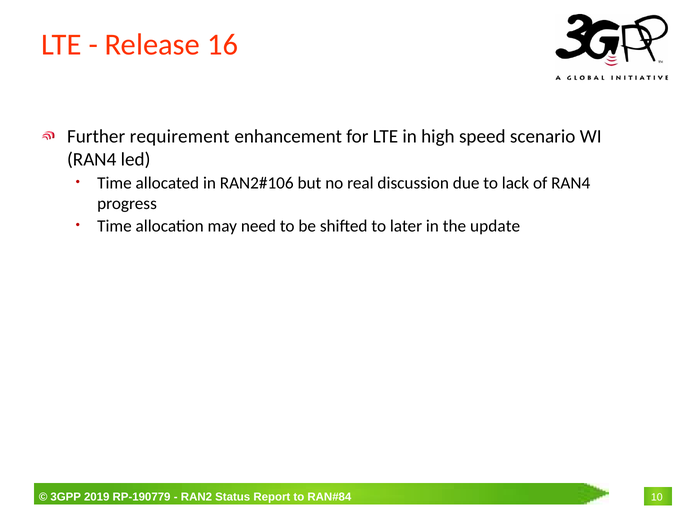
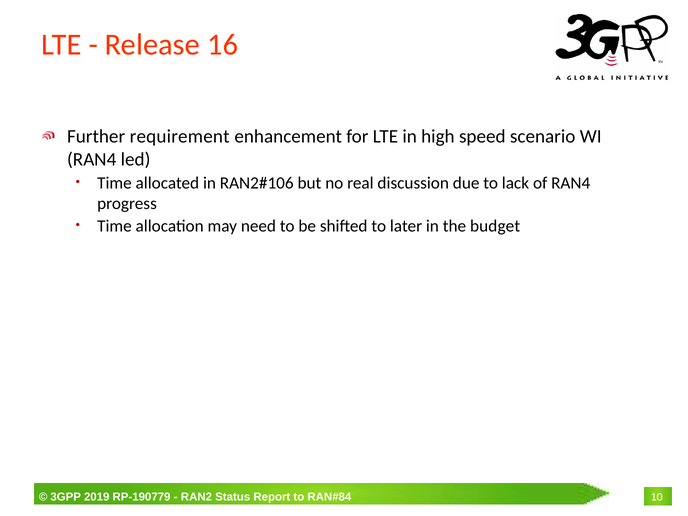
update: update -> budget
